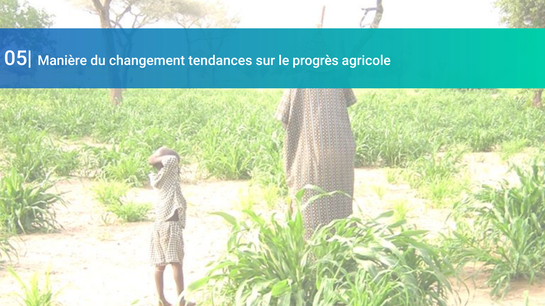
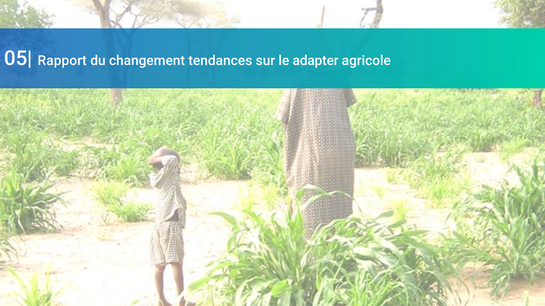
Manière: Manière -> Rapport
progrès: progrès -> adapter
